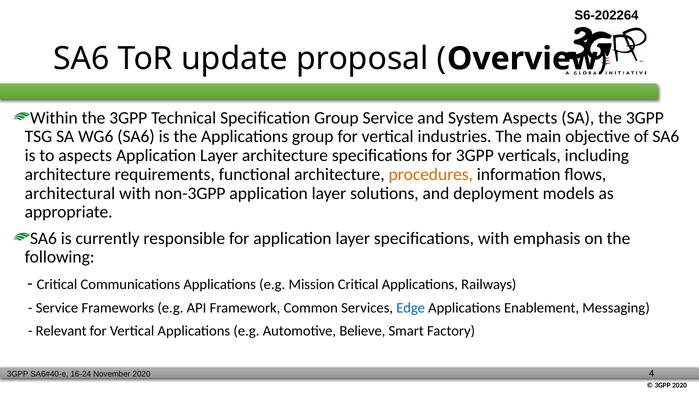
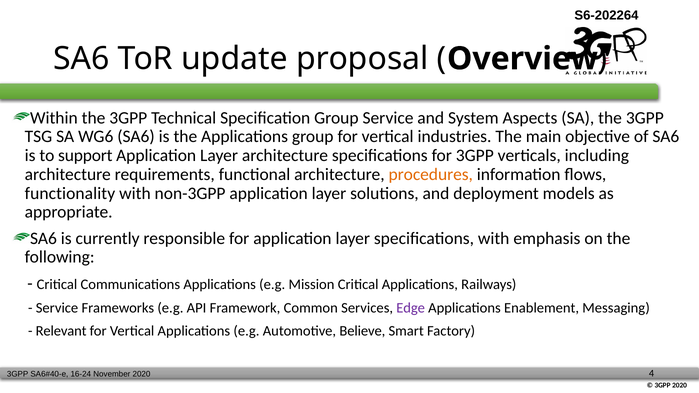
to aspects: aspects -> support
architectural: architectural -> functionality
Edge colour: blue -> purple
